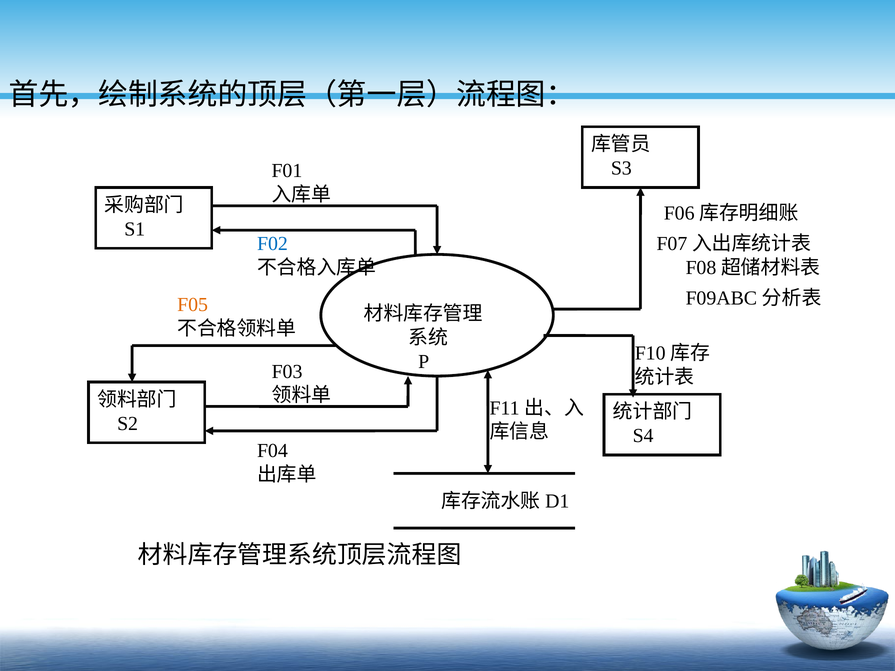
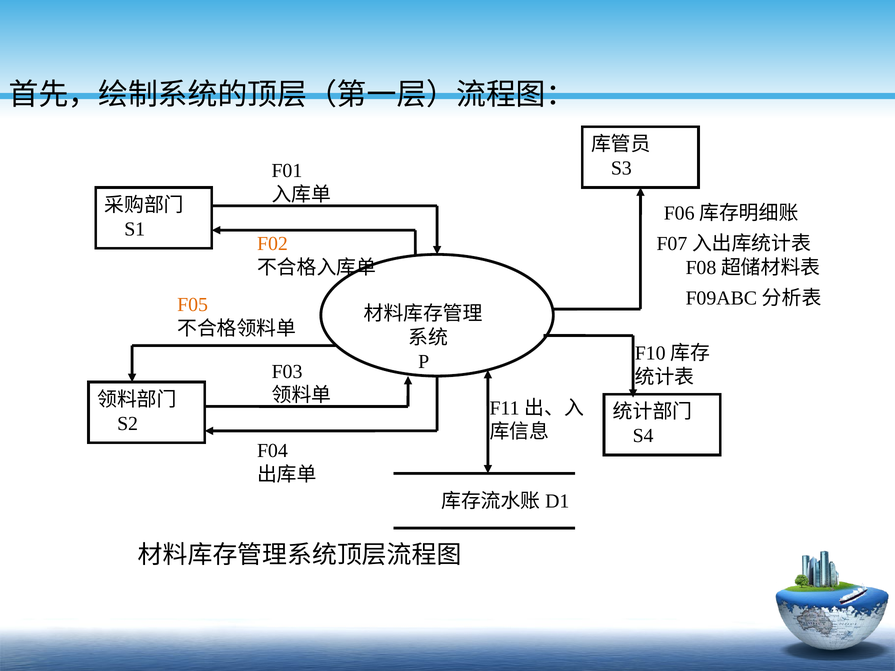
F02 colour: blue -> orange
